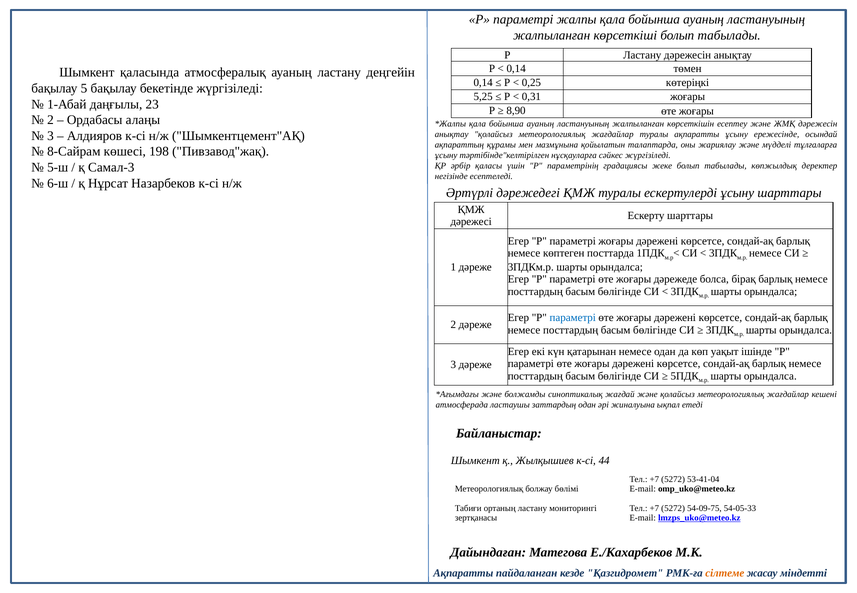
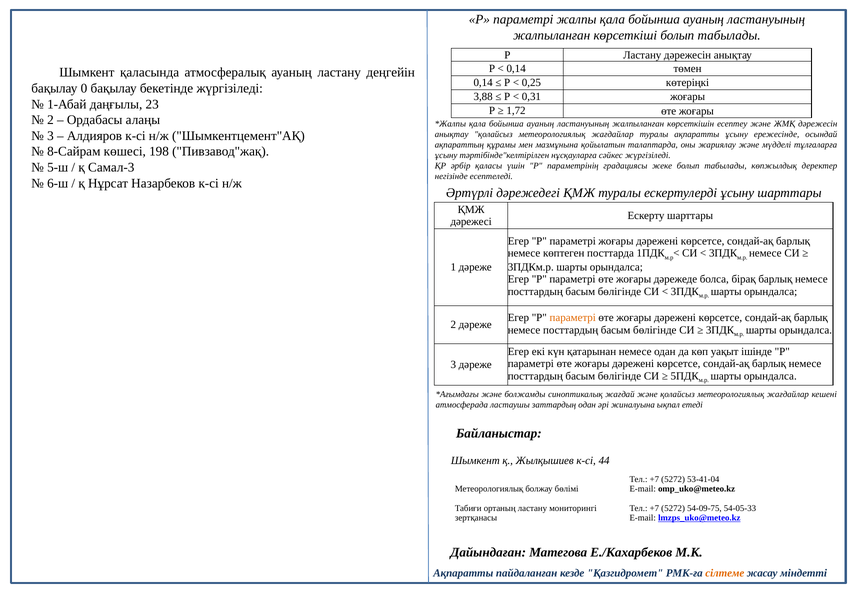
5: 5 -> 0
5,25: 5,25 -> 3,88
8,90: 8,90 -> 1,72
параметрі at (573, 318) colour: blue -> orange
